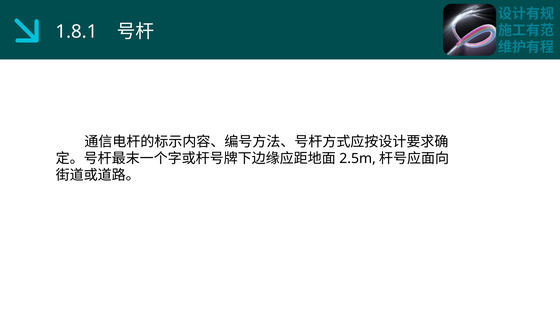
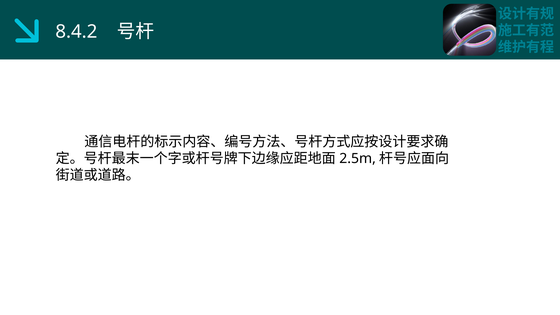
1.8.1: 1.8.1 -> 8.4.2
